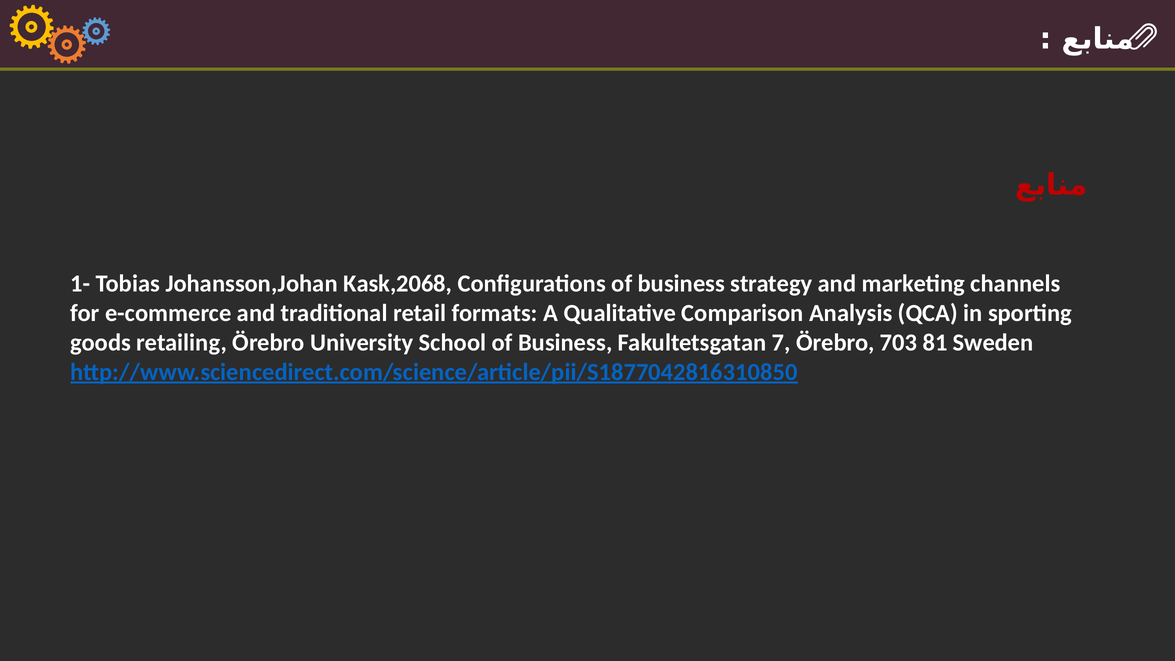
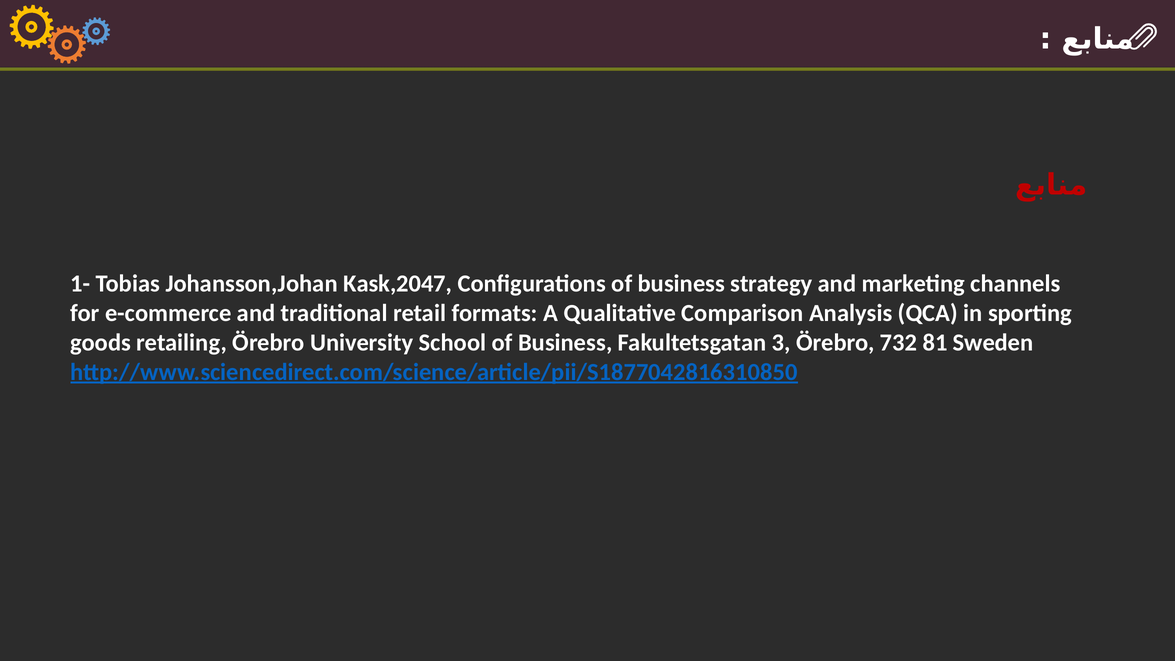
Kask,2068: Kask,2068 -> Kask,2047
7: 7 -> 3
703: 703 -> 732
